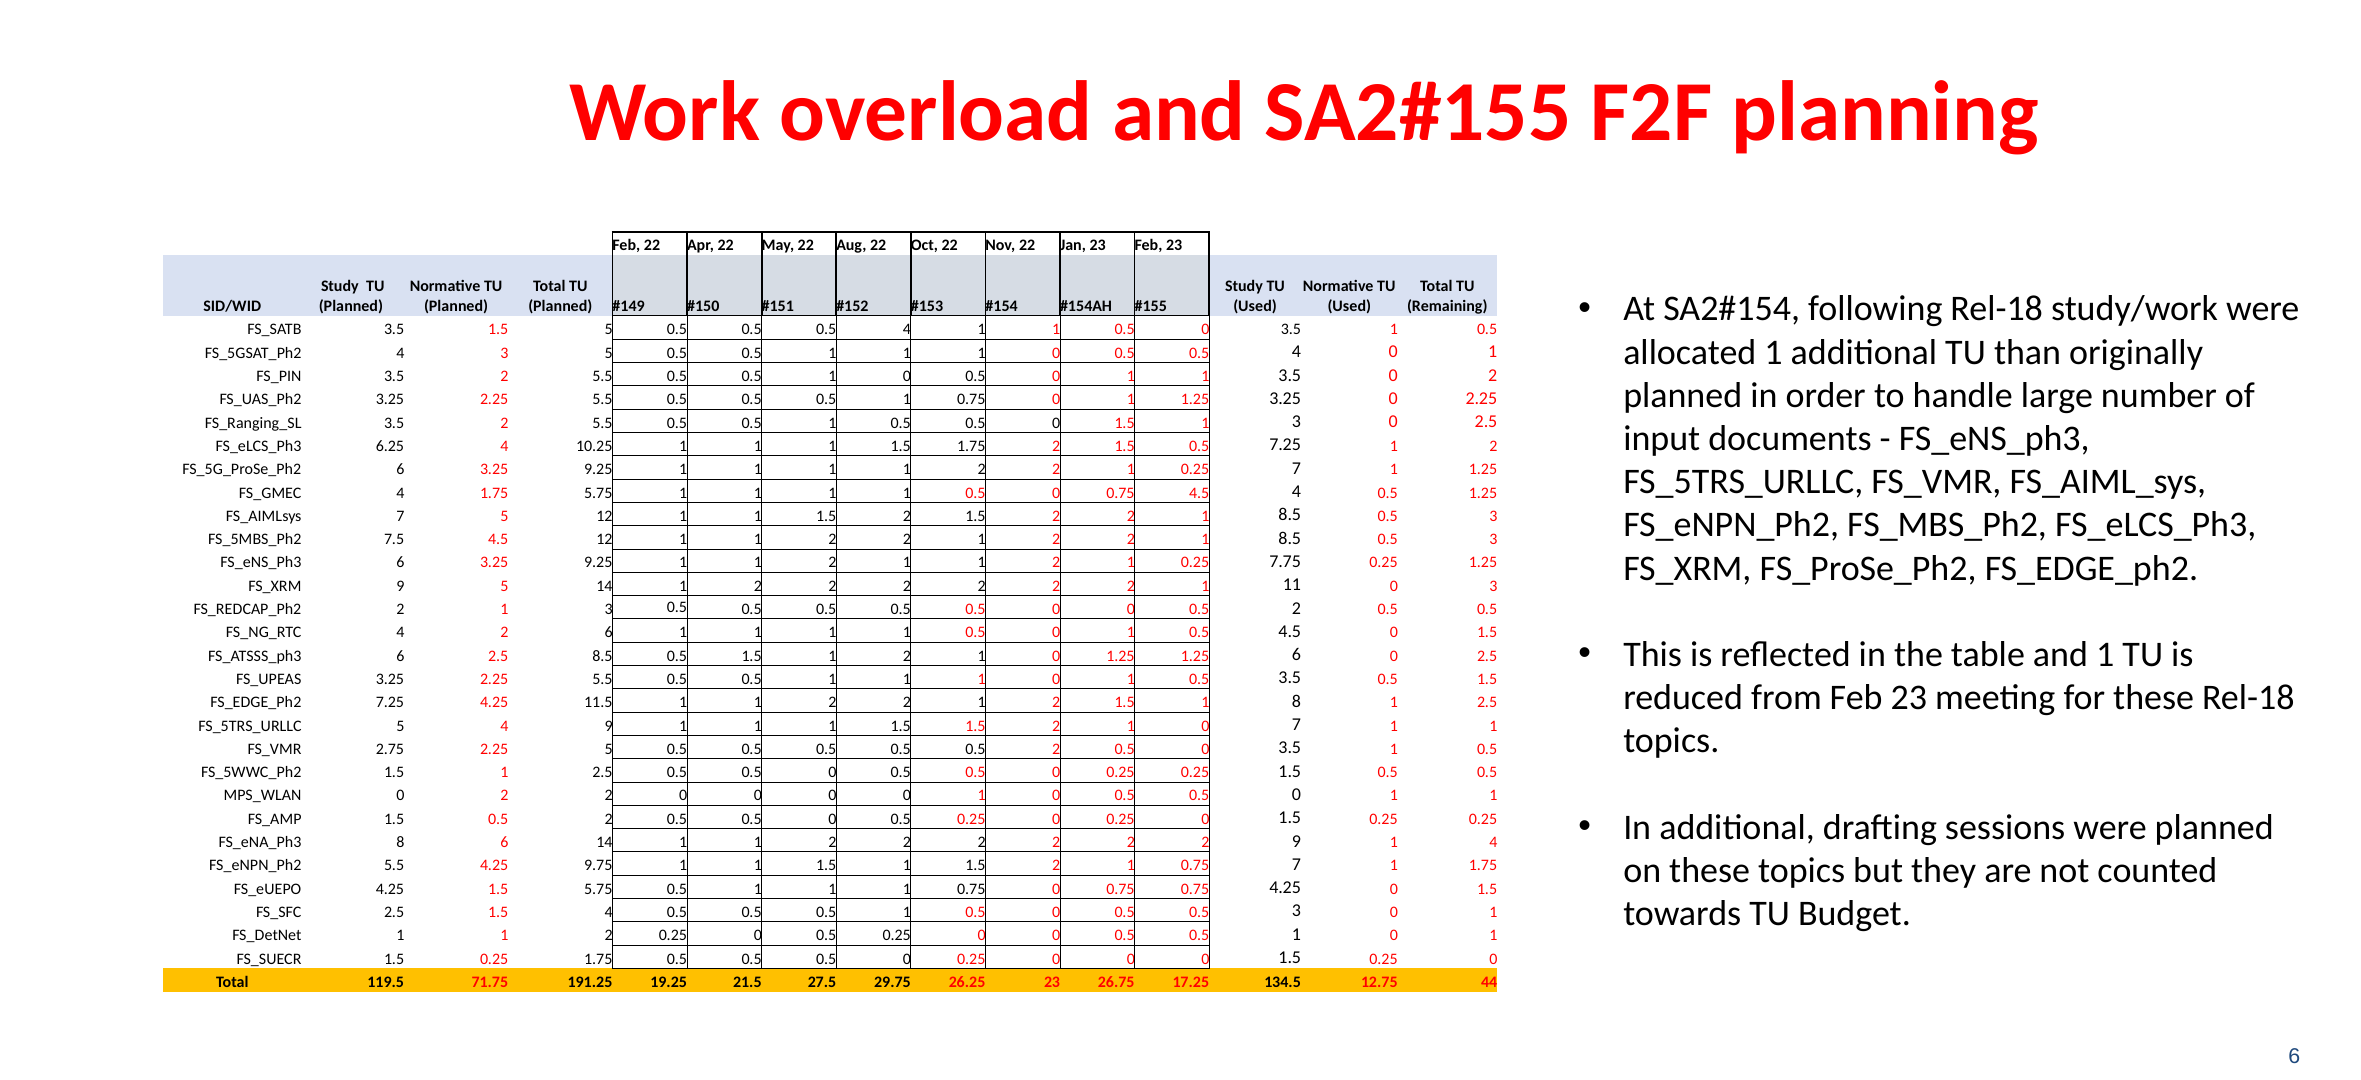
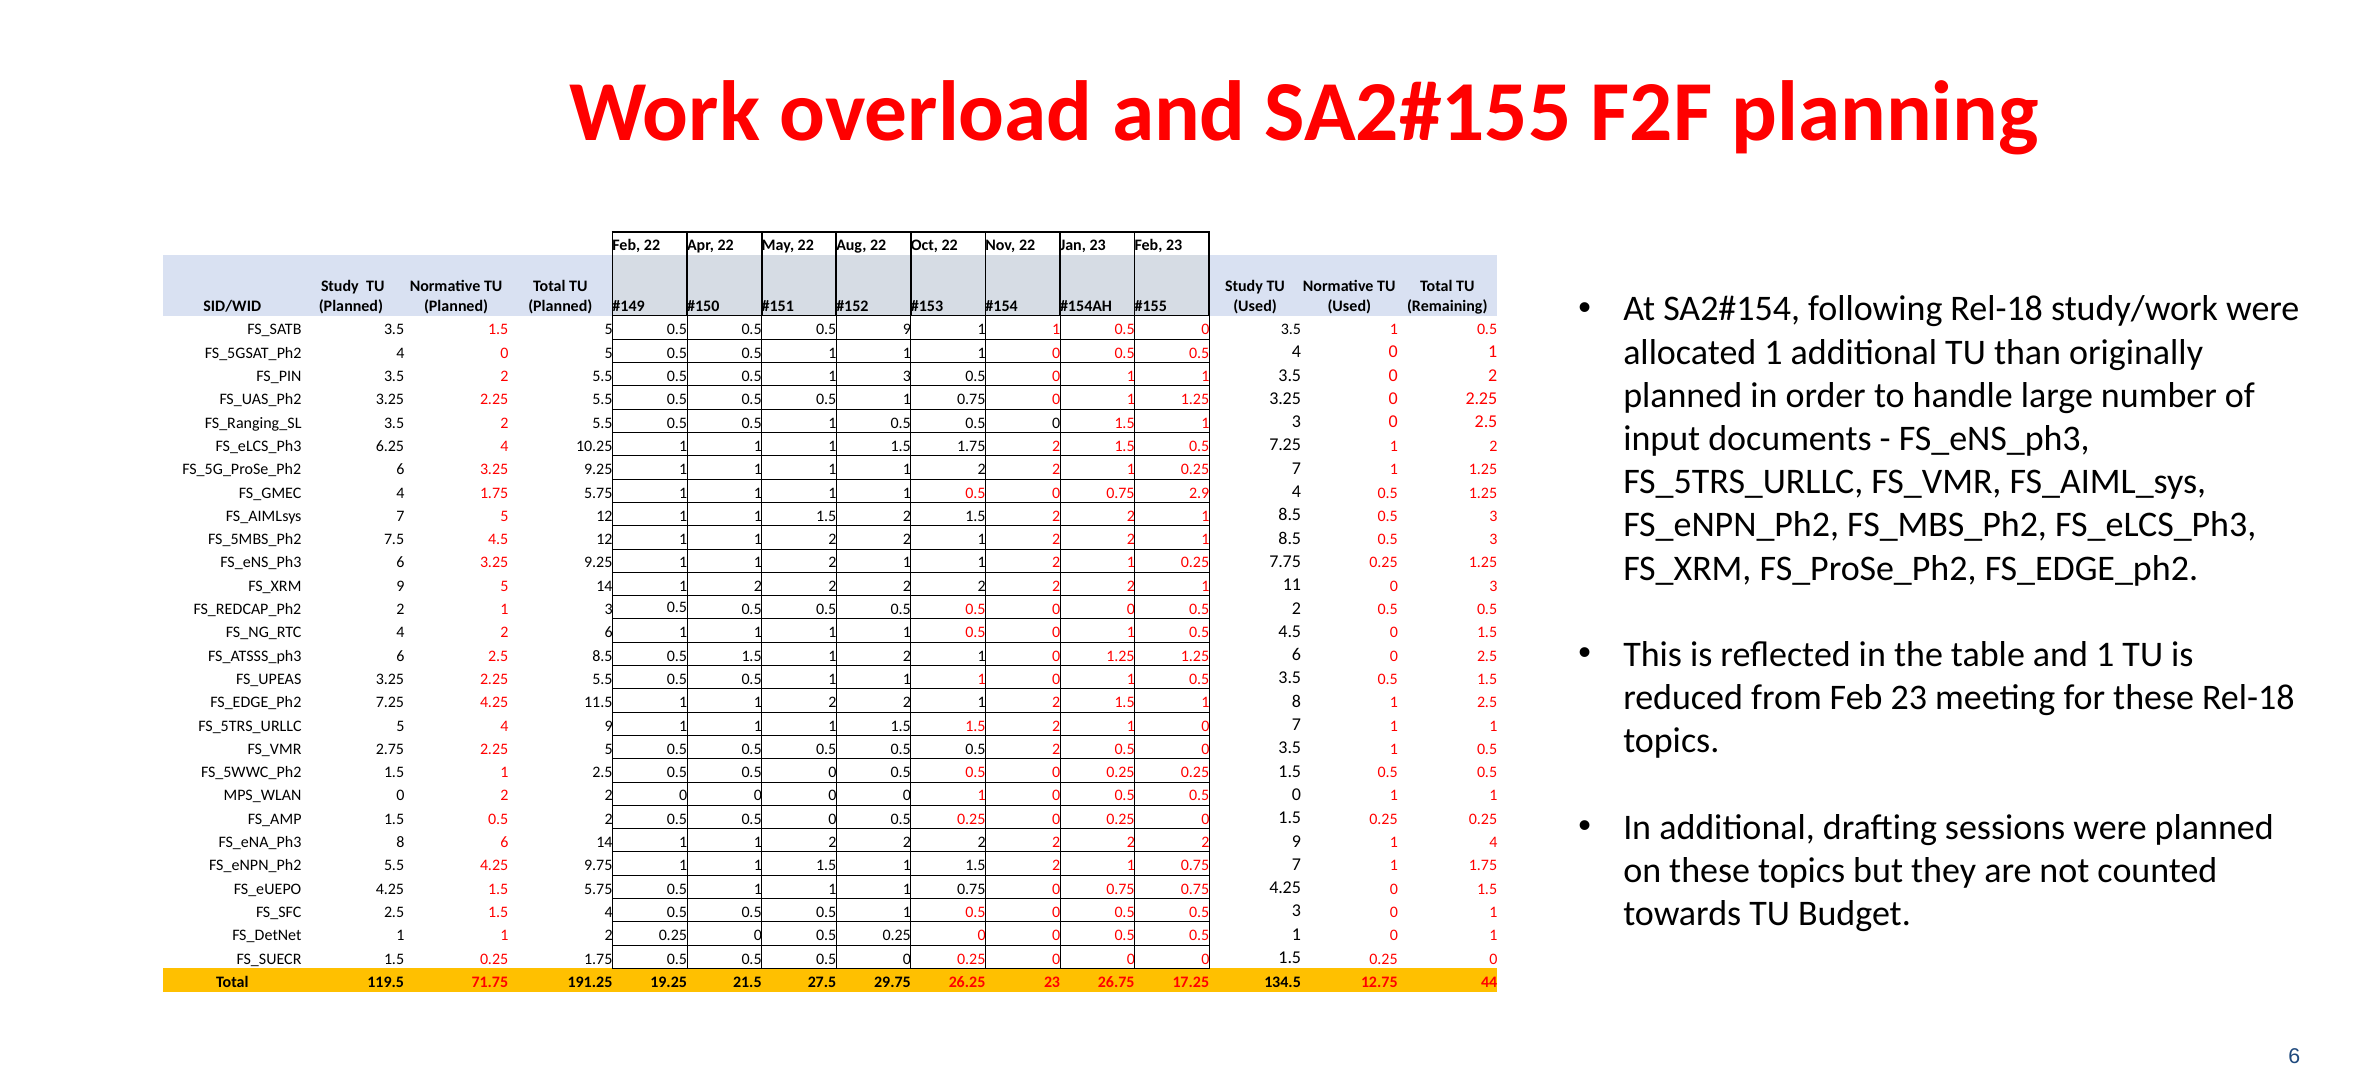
0.5 0.5 0.5 4: 4 -> 9
3 at (504, 353): 3 -> 0
0 at (907, 376): 0 -> 3
0.75 4.5: 4.5 -> 2.9
